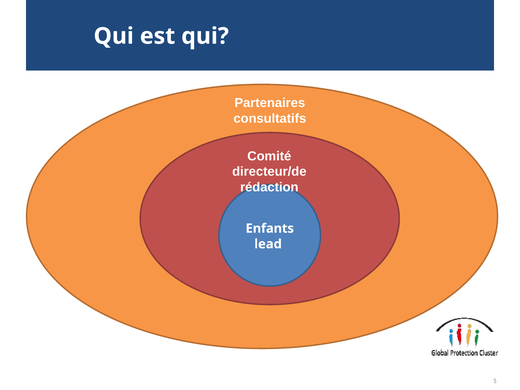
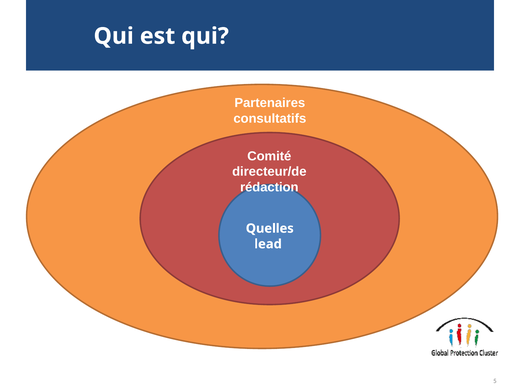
Enfants: Enfants -> Quelles
